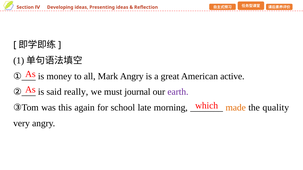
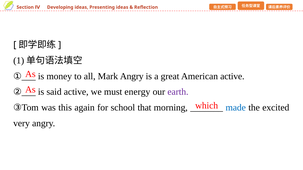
said really: really -> active
journal: journal -> energy
late: late -> that
made colour: orange -> blue
quality: quality -> excited
